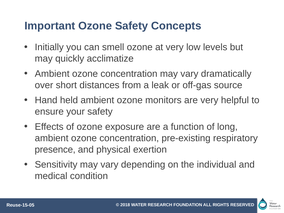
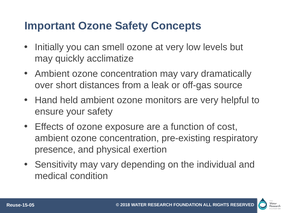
long: long -> cost
